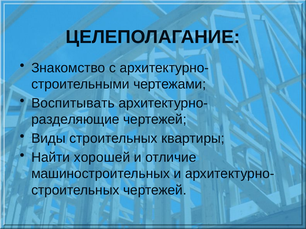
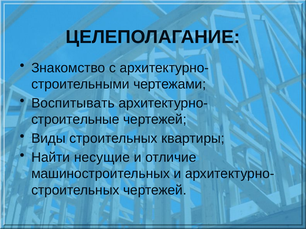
разделяющие: разделяющие -> строительные
хорошей: хорошей -> несущие
